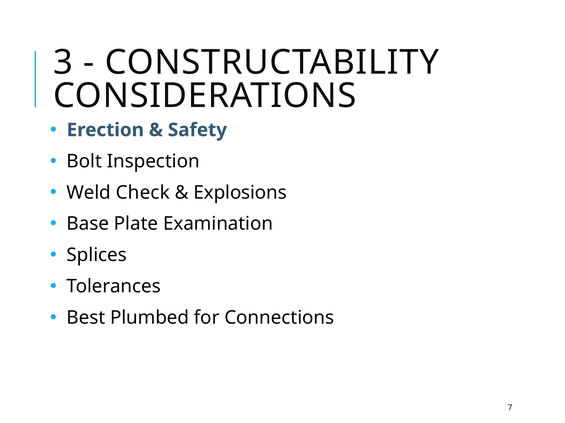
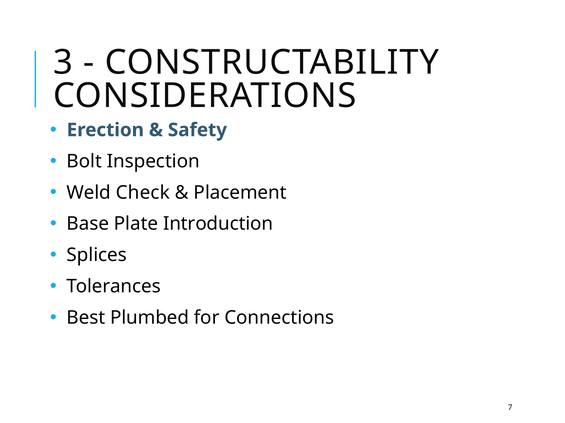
Explosions: Explosions -> Placement
Examination: Examination -> Introduction
